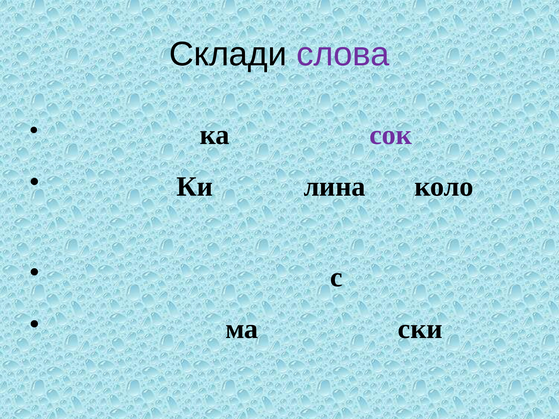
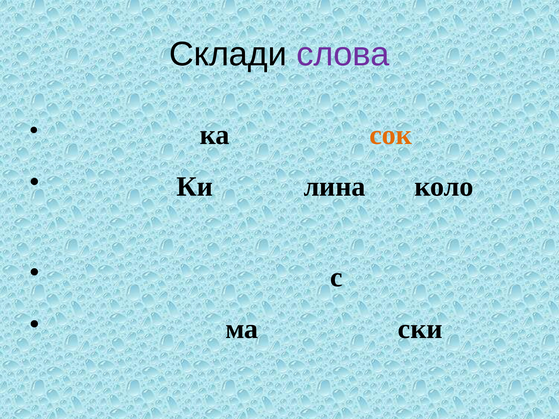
сок colour: purple -> orange
